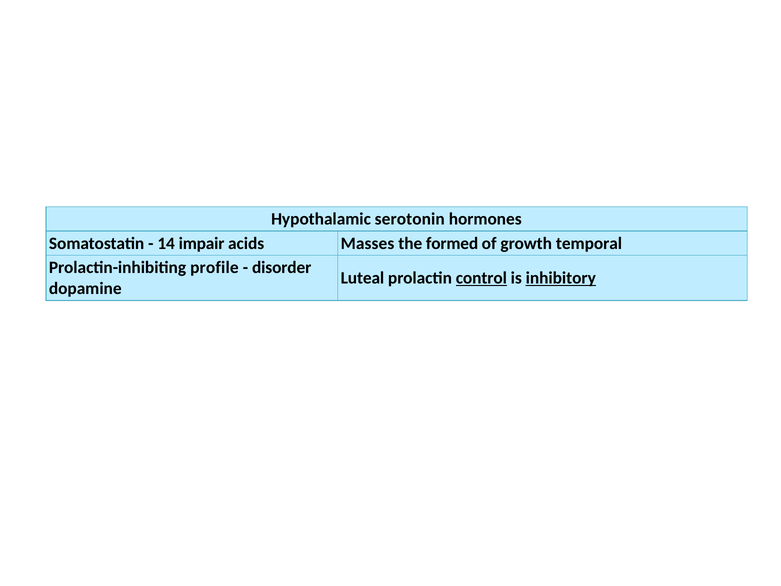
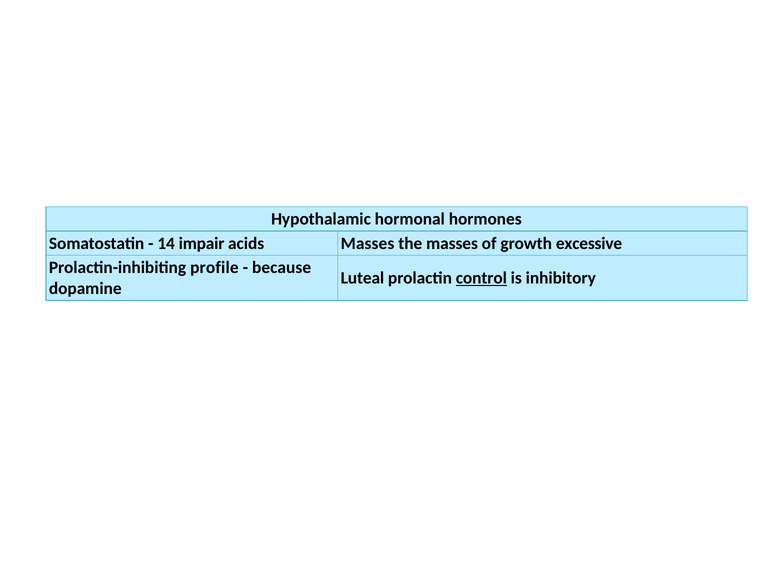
serotonin: serotonin -> hormonal
the formed: formed -> masses
temporal: temporal -> excessive
disorder: disorder -> because
inhibitory underline: present -> none
